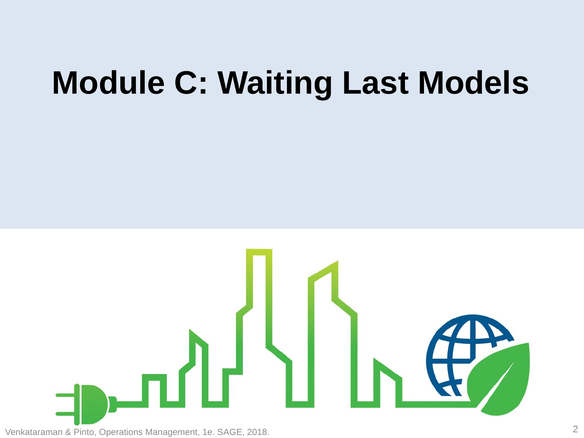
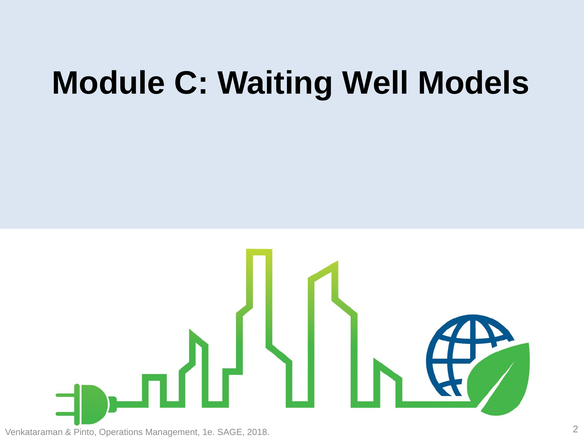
Last: Last -> Well
